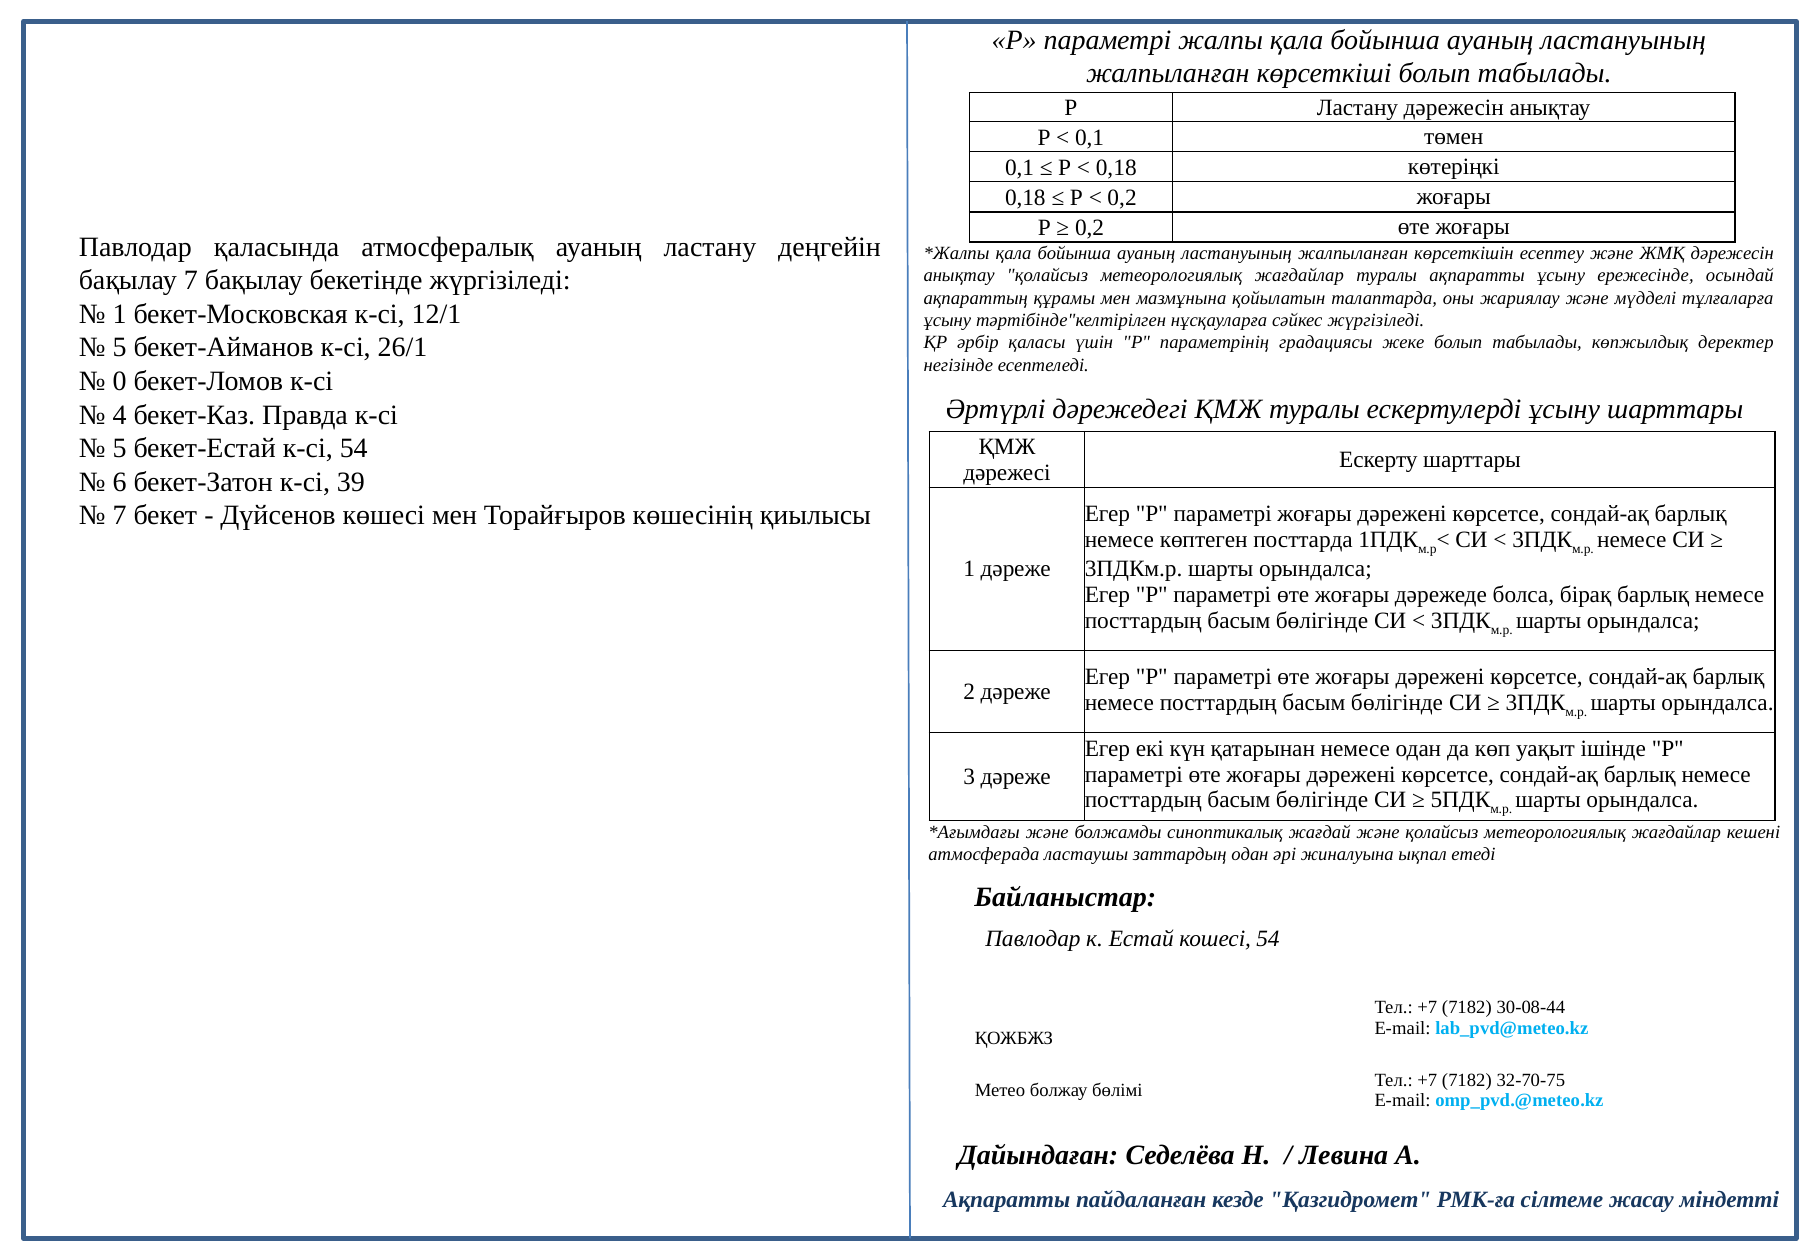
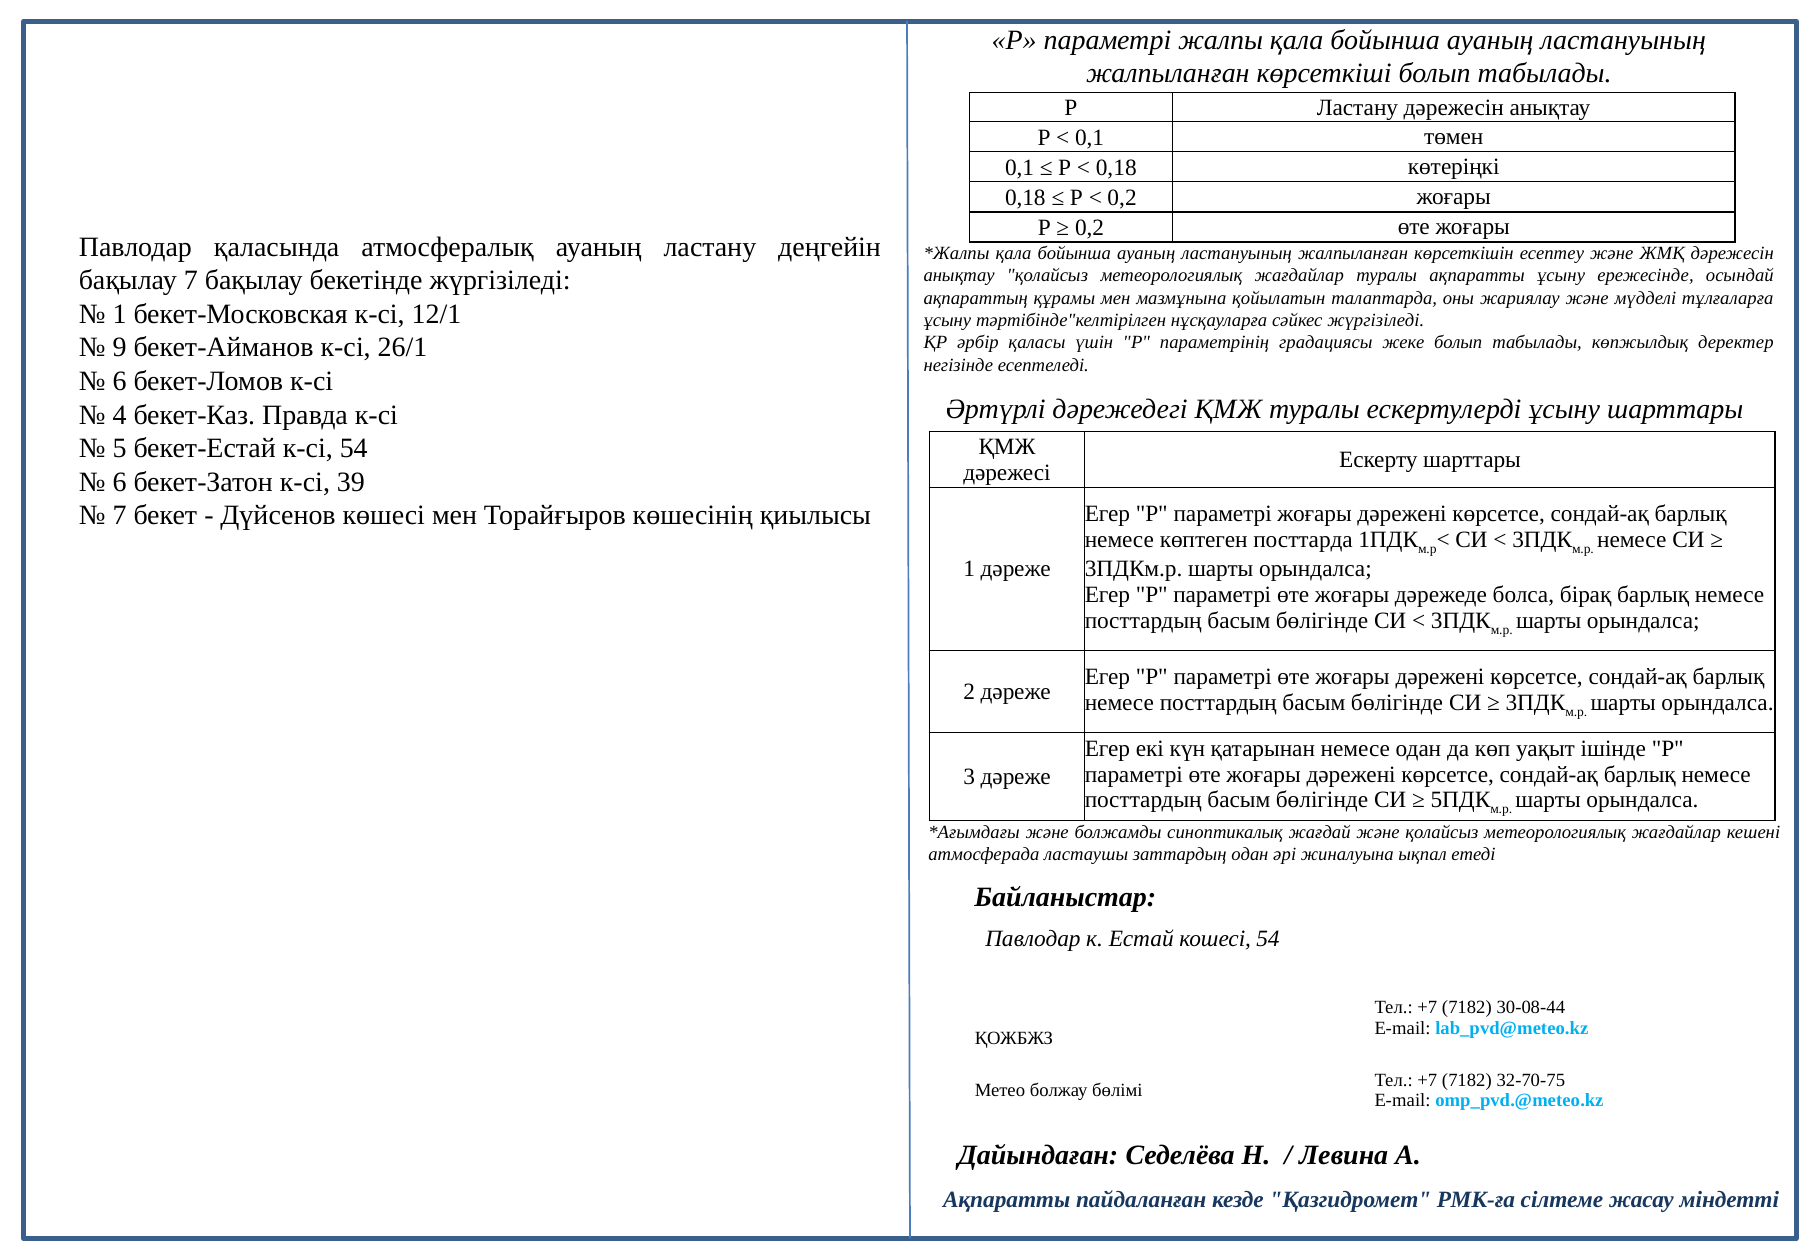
5 at (120, 348): 5 -> 9
0 at (120, 381): 0 -> 6
